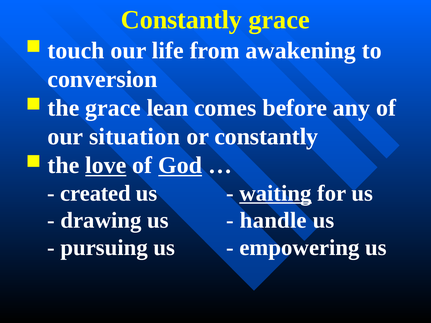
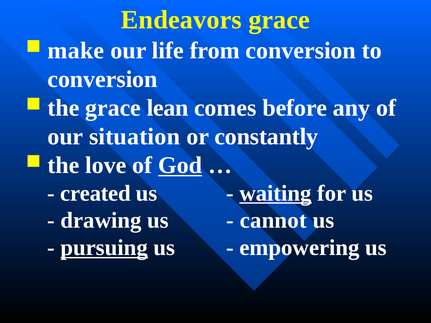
Constantly at (181, 20): Constantly -> Endeavors
touch: touch -> make
from awakening: awakening -> conversion
love underline: present -> none
handle: handle -> cannot
pursuing underline: none -> present
